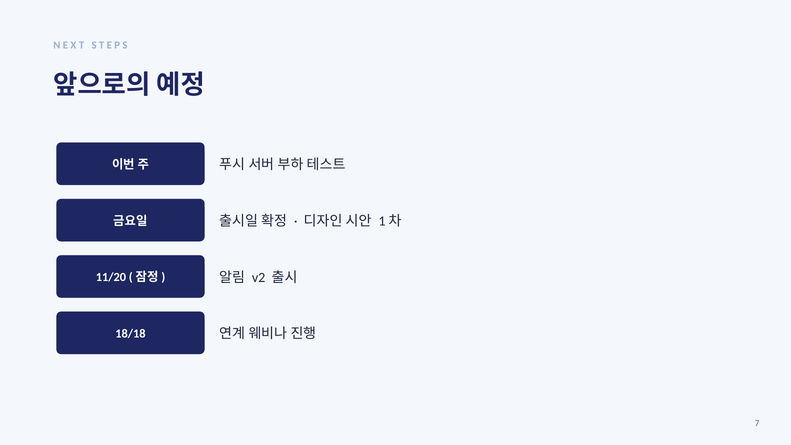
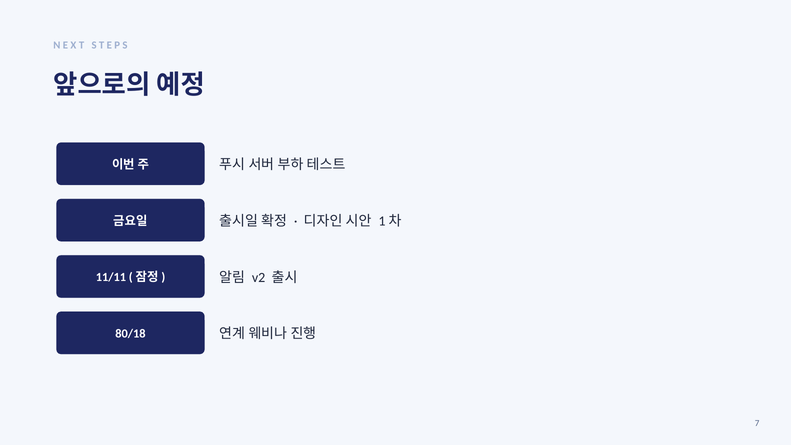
11/20: 11/20 -> 11/11
18/18: 18/18 -> 80/18
